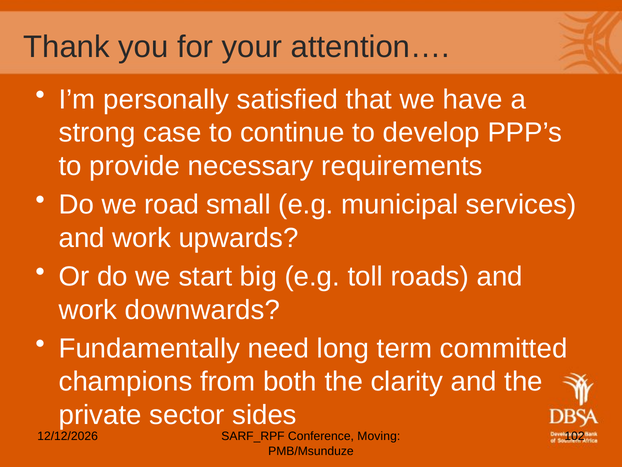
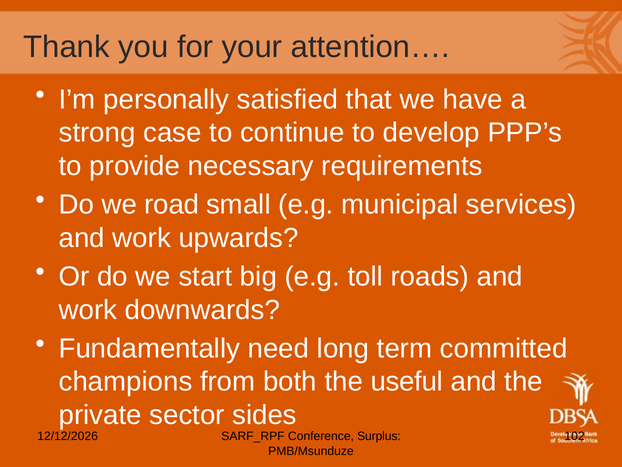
clarity: clarity -> useful
Moving: Moving -> Surplus
